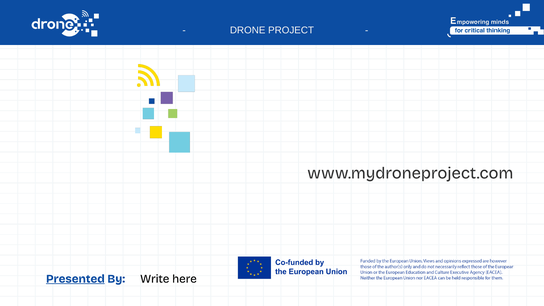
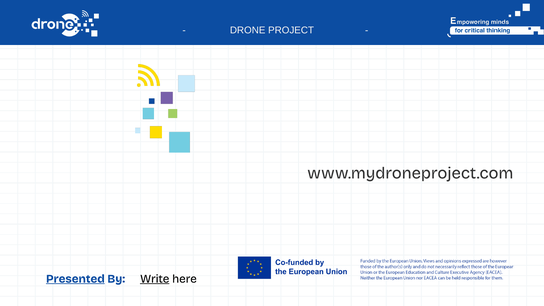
Write underline: none -> present
